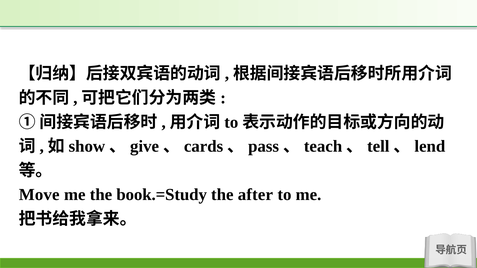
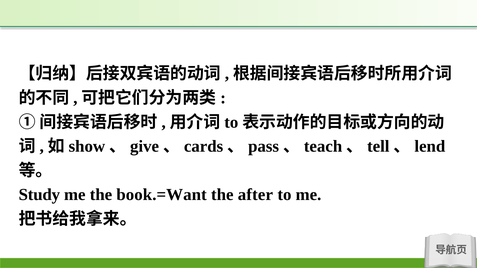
Move: Move -> Study
book.=Study: book.=Study -> book.=Want
